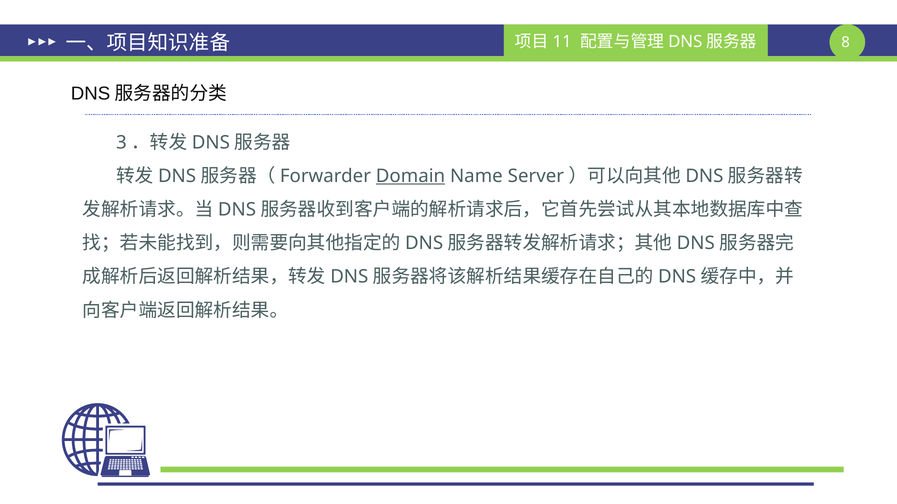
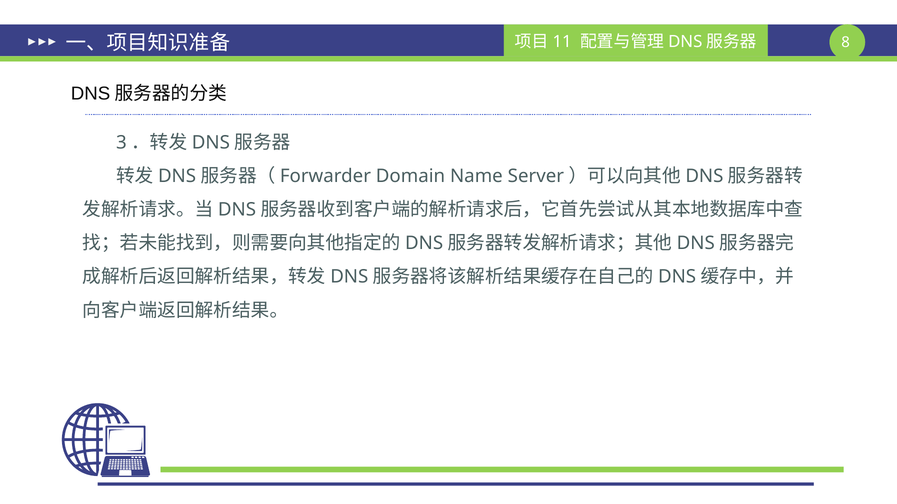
Domain underline: present -> none
